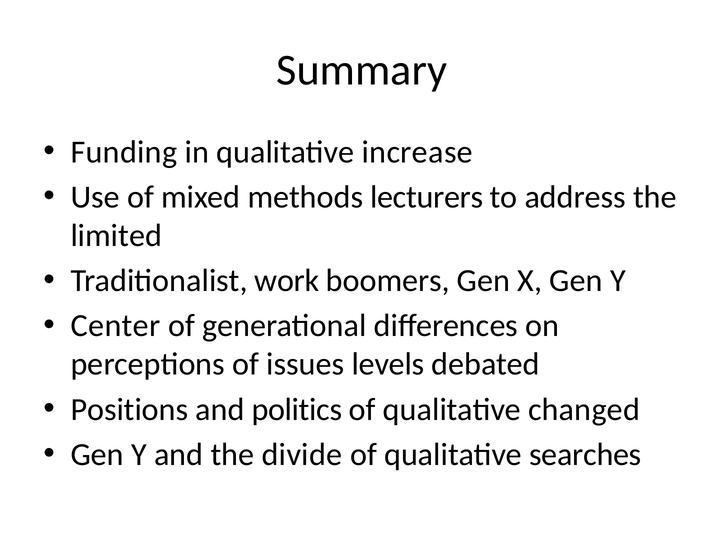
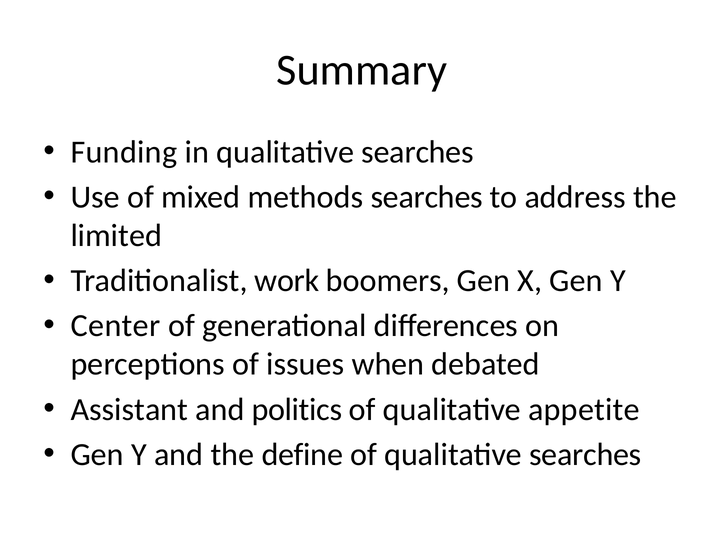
in qualitative increase: increase -> searches
methods lecturers: lecturers -> searches
levels: levels -> when
Positions: Positions -> Assistant
changed: changed -> appetite
divide: divide -> define
